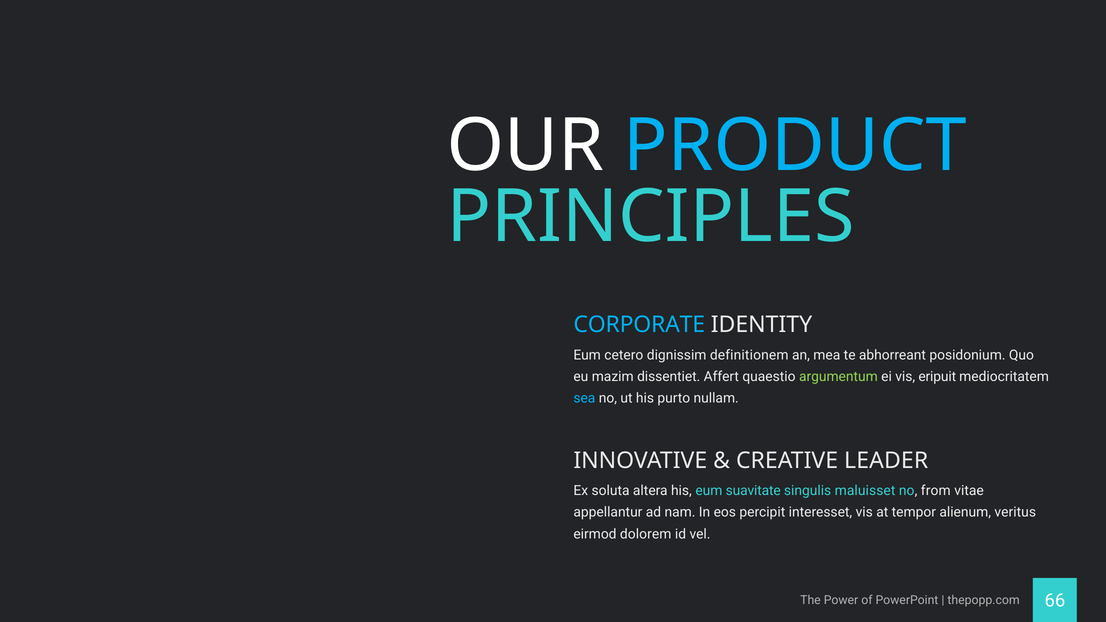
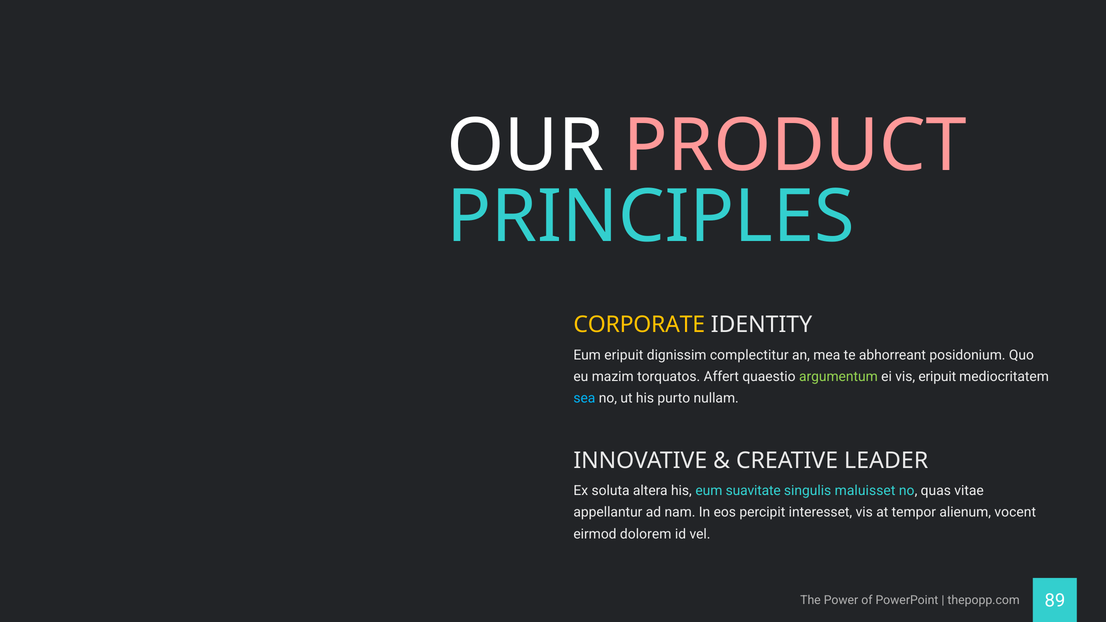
PRODUCT colour: light blue -> pink
CORPORATE colour: light blue -> yellow
Eum cetero: cetero -> eripuit
definitionem: definitionem -> complectitur
dissentiet: dissentiet -> torquatos
from: from -> quas
veritus: veritus -> vocent
66: 66 -> 89
